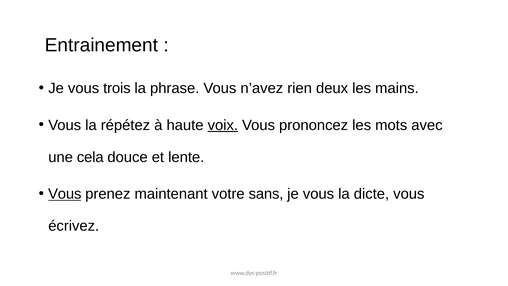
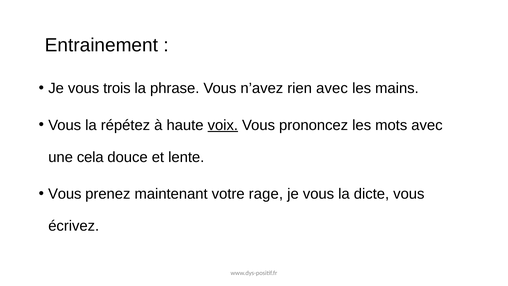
rien deux: deux -> avec
Vous at (65, 194) underline: present -> none
sans: sans -> rage
